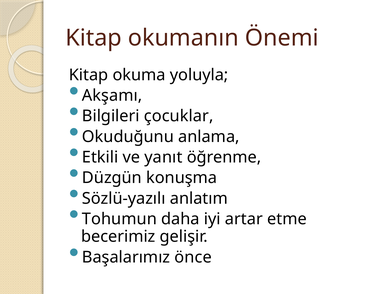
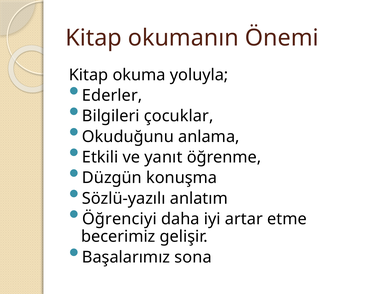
Akşamı: Akşamı -> Ederler
Tohumun: Tohumun -> Öğrenciyi
önce: önce -> sona
